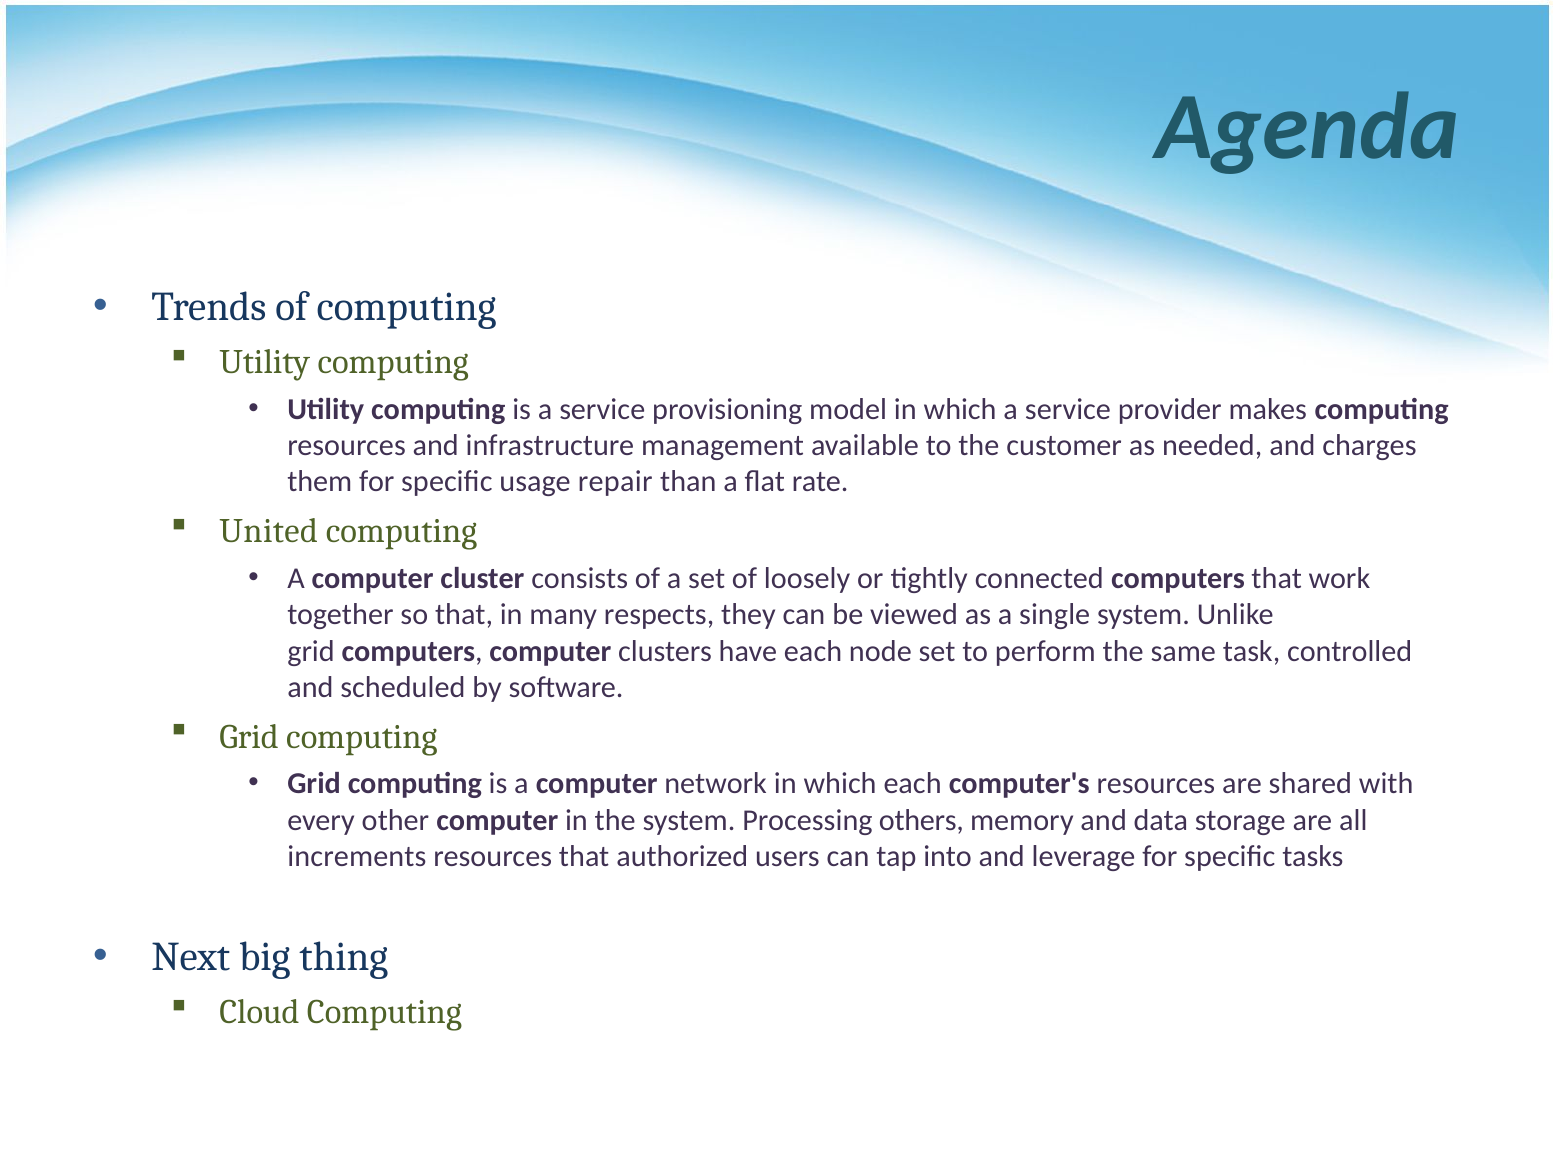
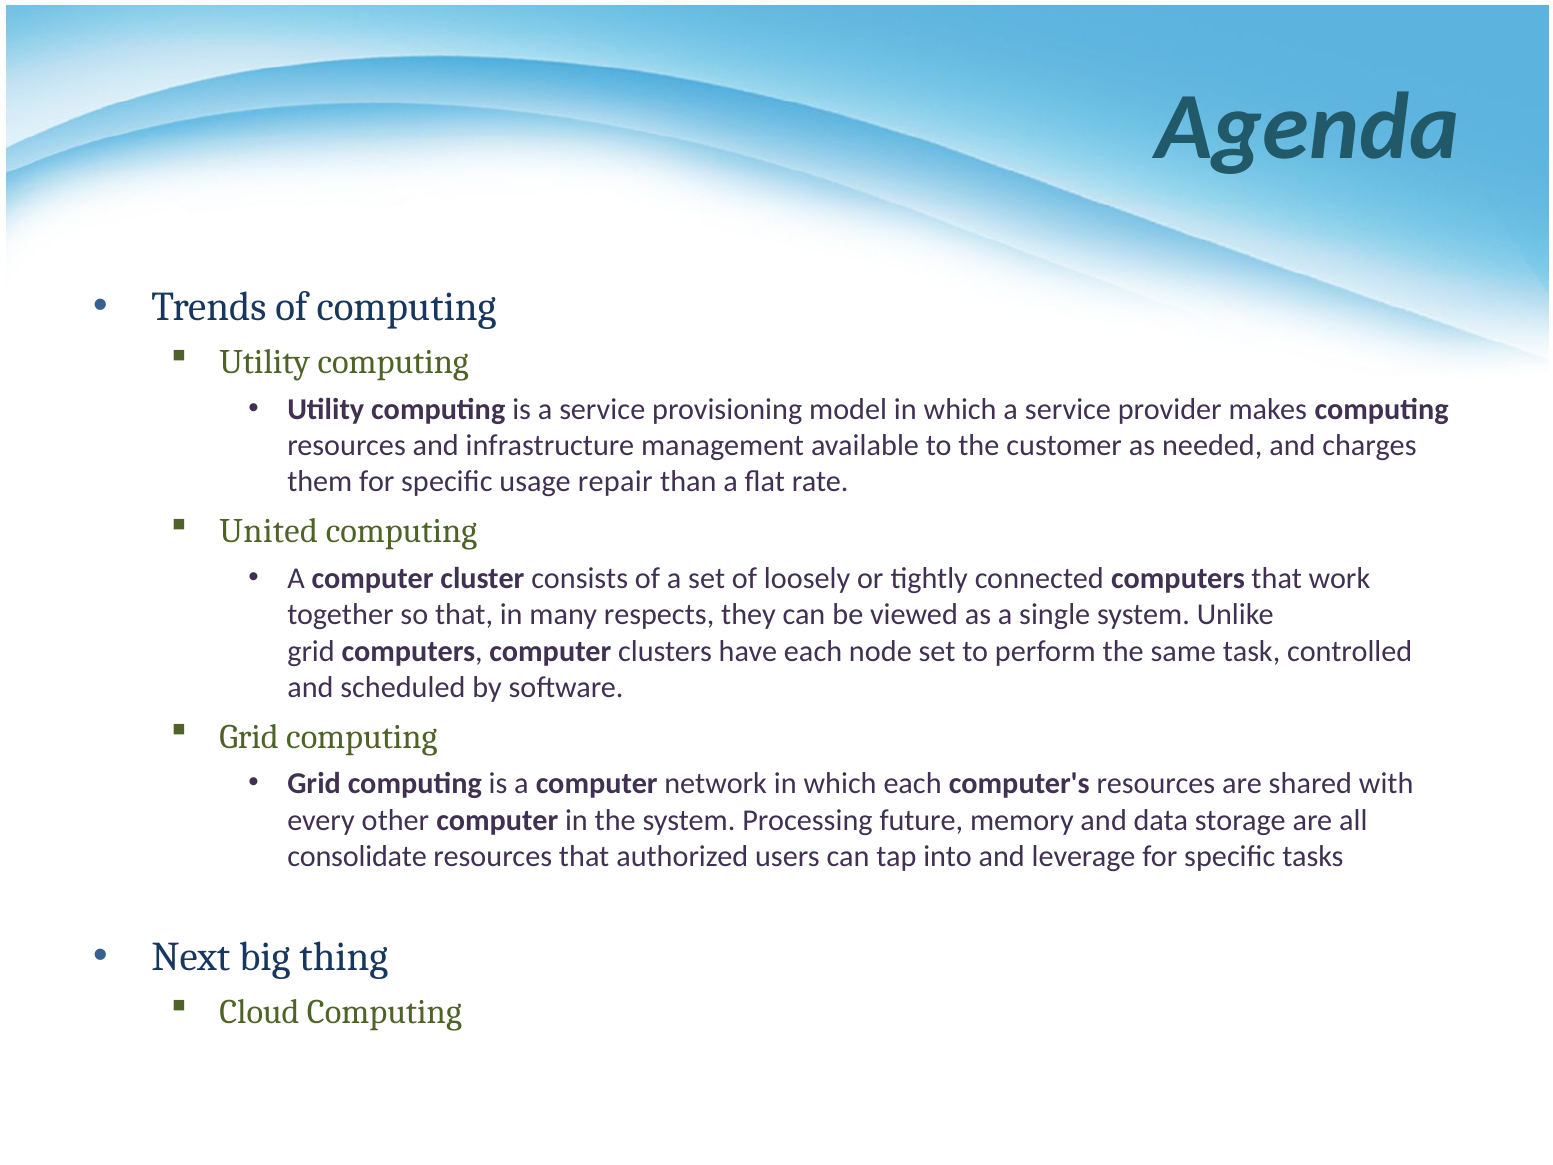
others: others -> future
increments: increments -> consolidate
